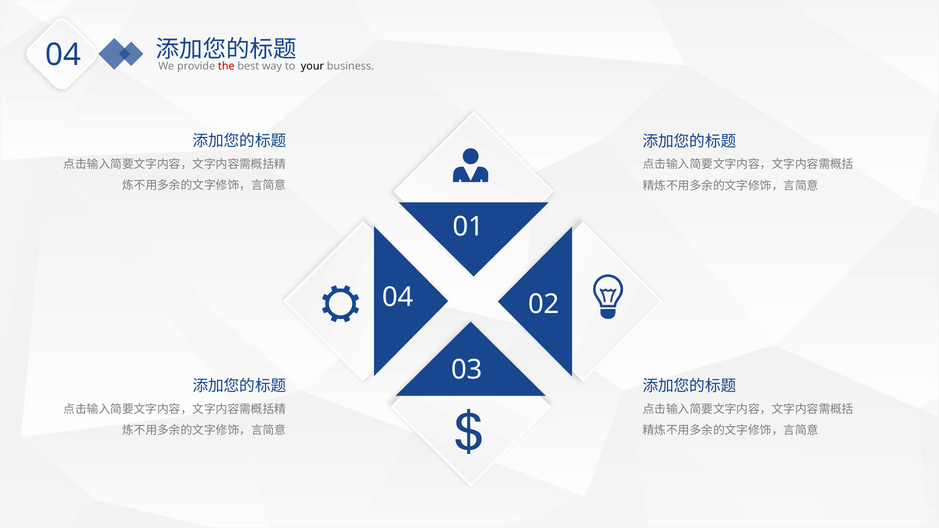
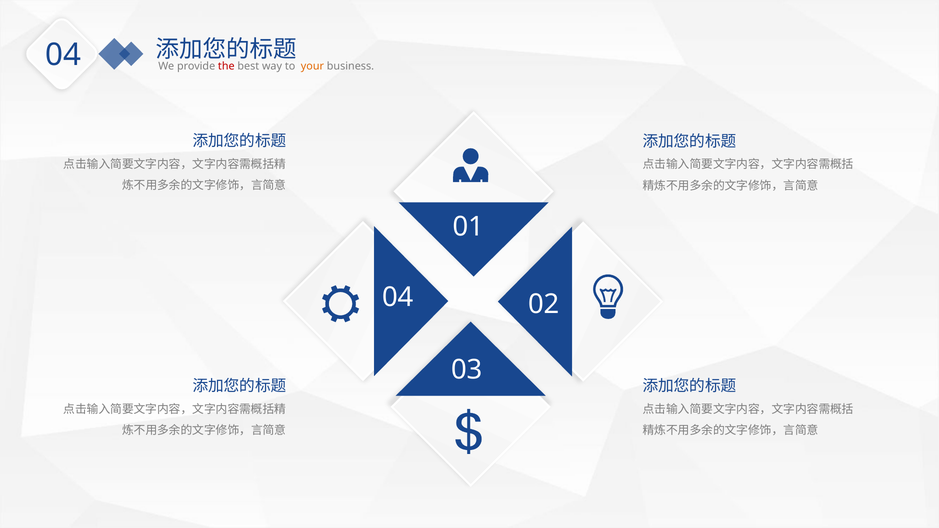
your colour: black -> orange
